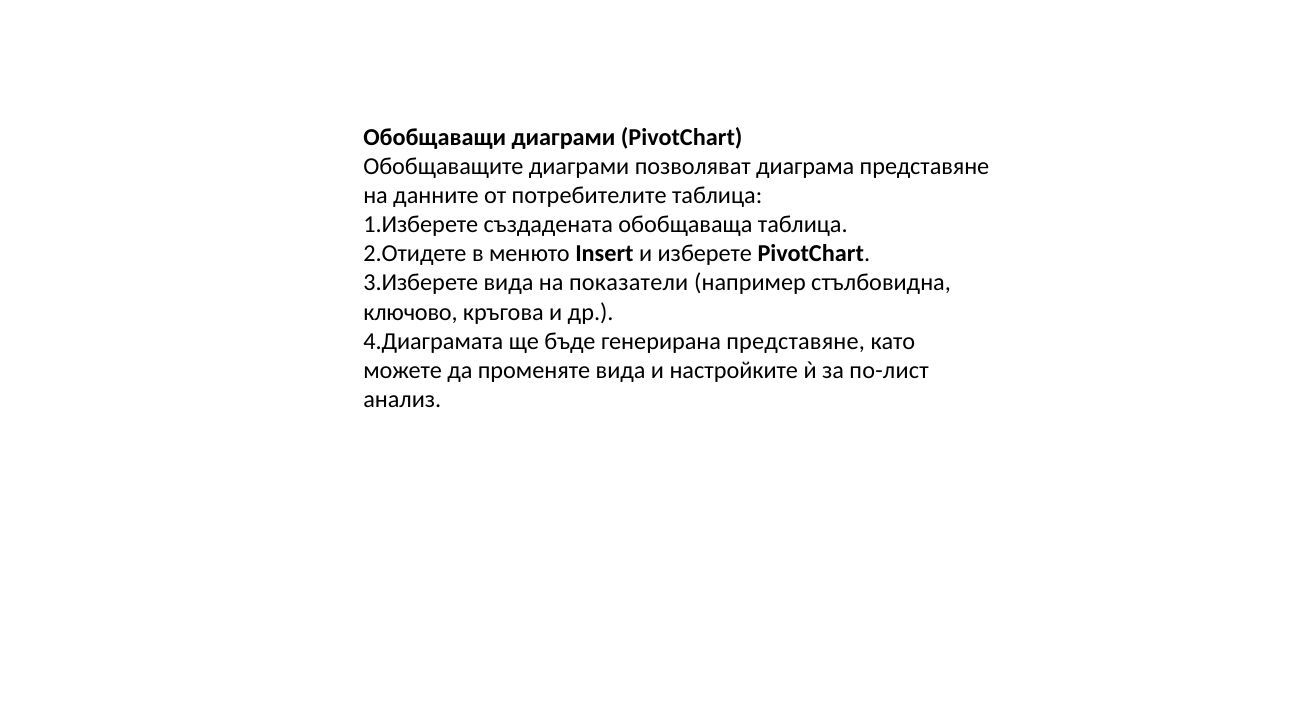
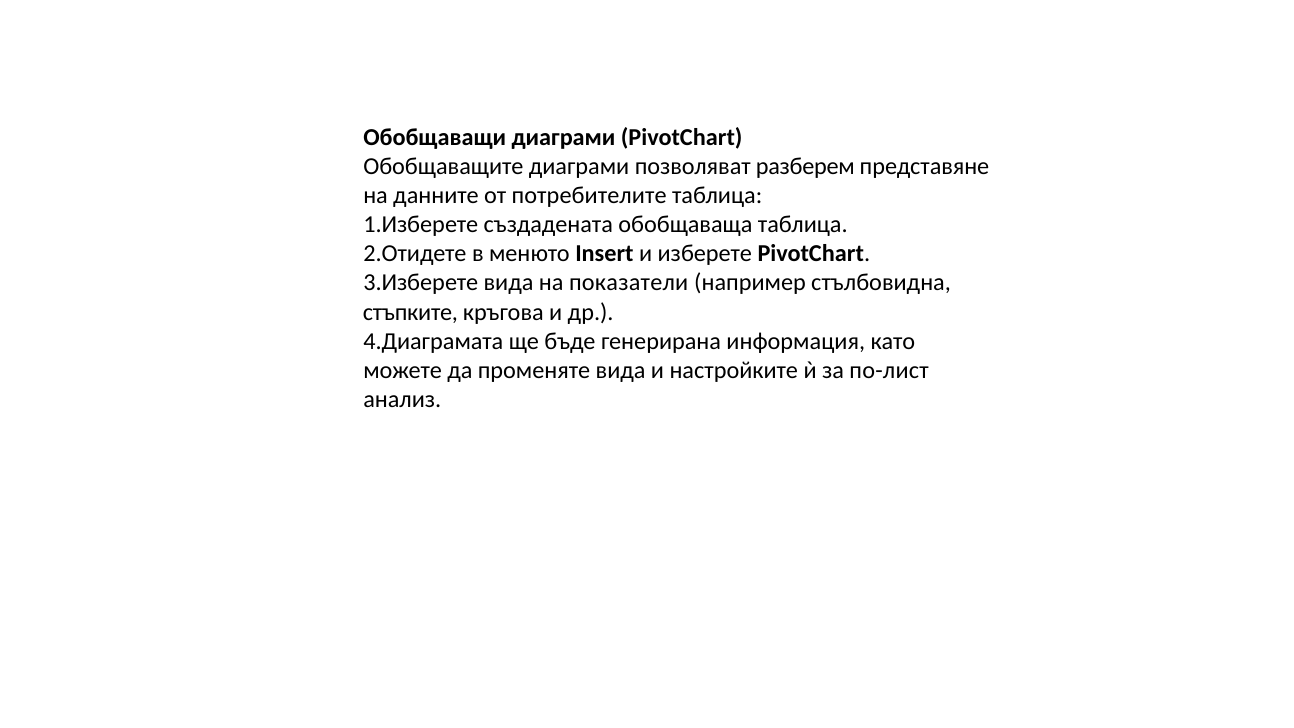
диаграма: диаграма -> разберем
ключово: ключово -> стъпките
генерирана представяне: представяне -> информация
